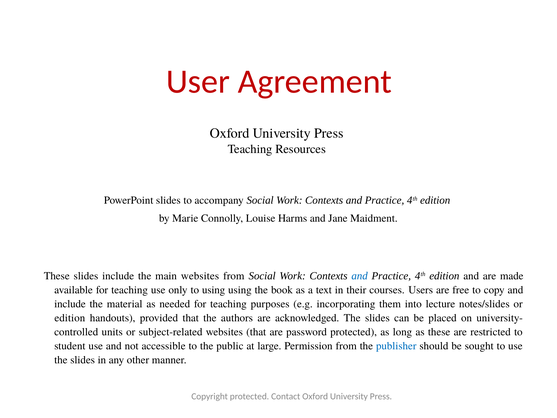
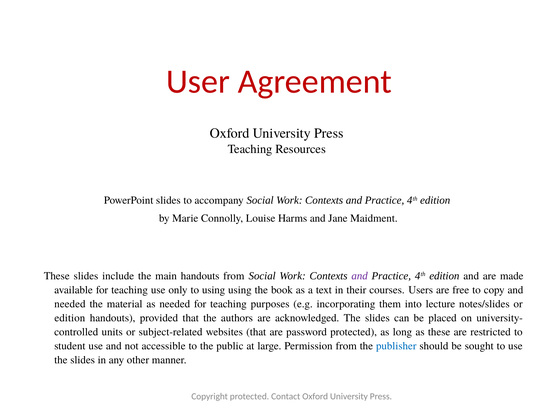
main websites: websites -> handouts
and at (360, 276) colour: blue -> purple
include at (70, 304): include -> needed
